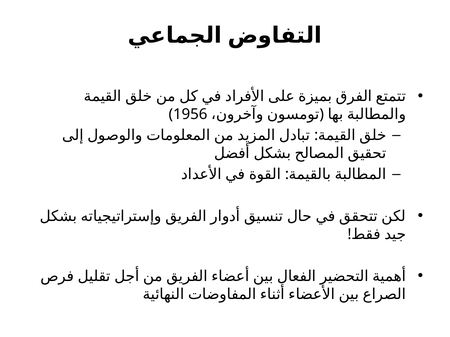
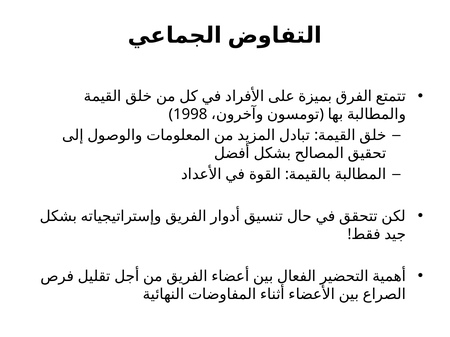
1956: 1956 -> 1998
